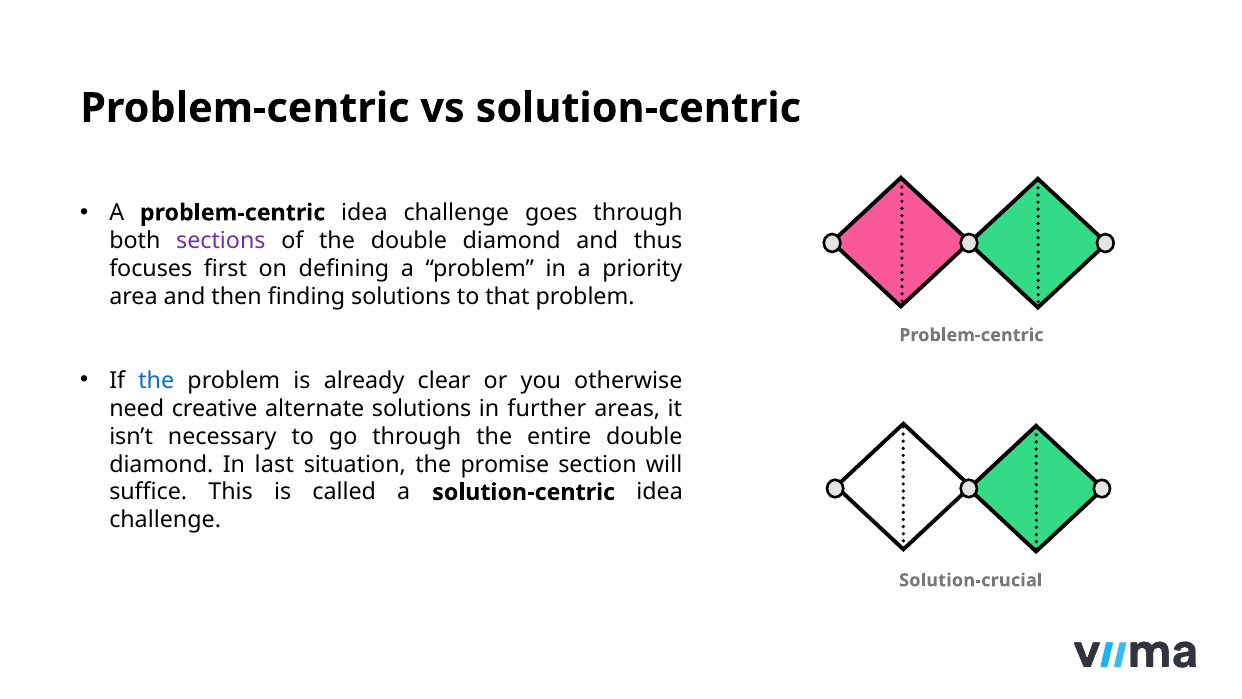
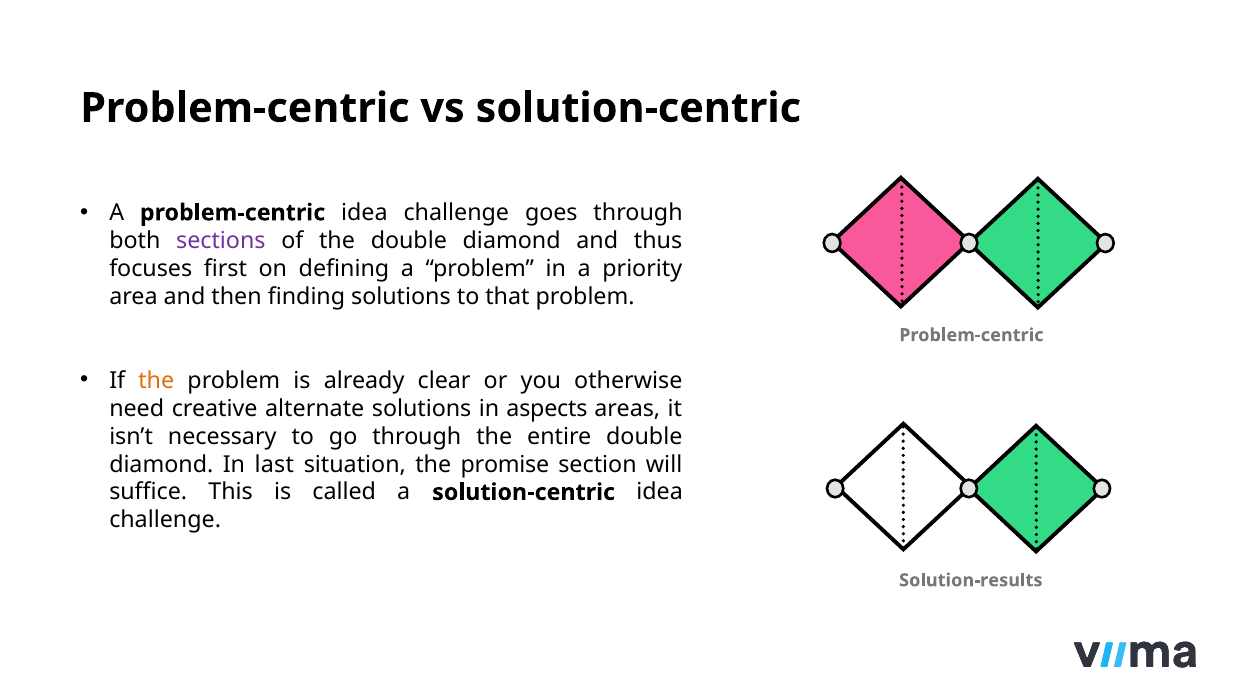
the at (156, 380) colour: blue -> orange
further: further -> aspects
Solution-crucial: Solution-crucial -> Solution-results
